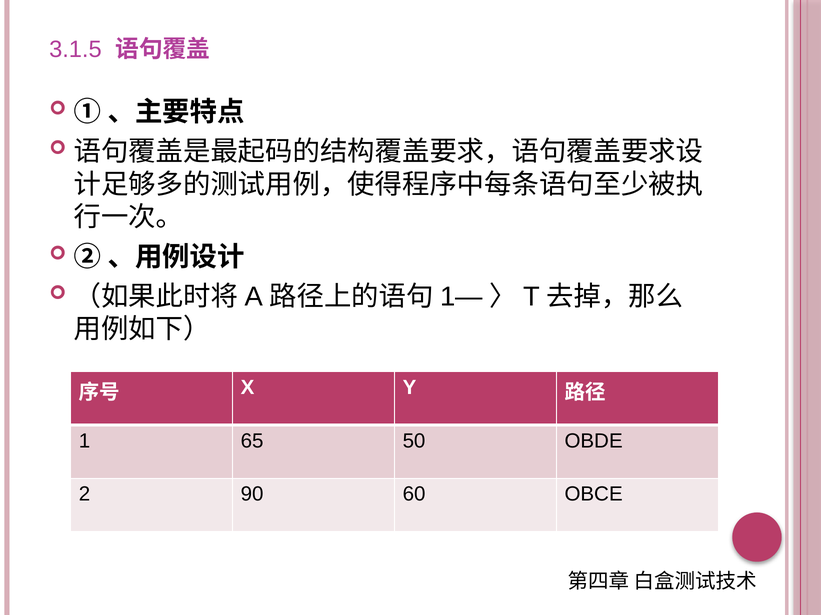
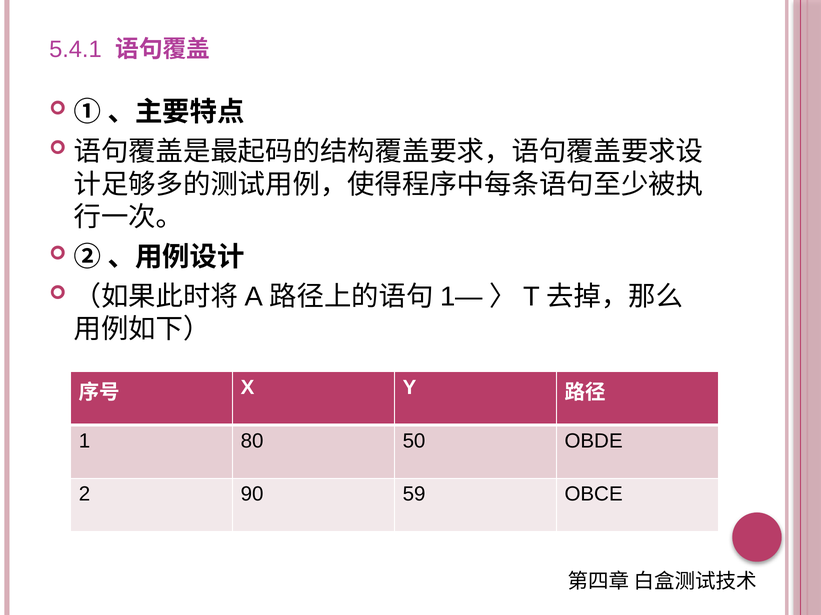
3.1.5: 3.1.5 -> 5.4.1
65: 65 -> 80
60: 60 -> 59
